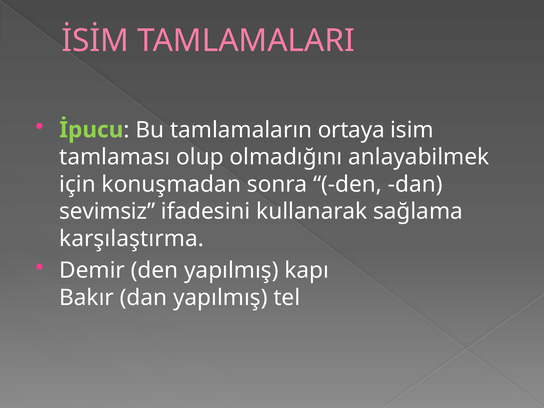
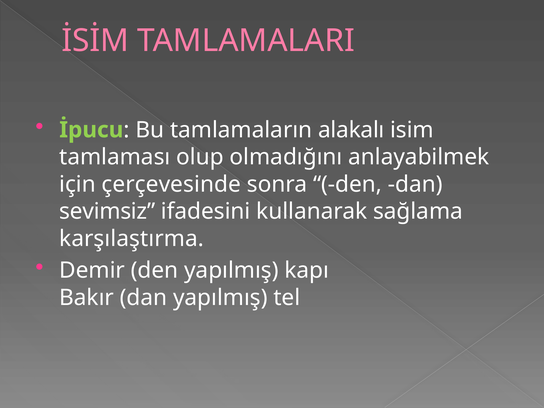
ortaya: ortaya -> alakalı
konuşmadan: konuşmadan -> çerçevesinde
